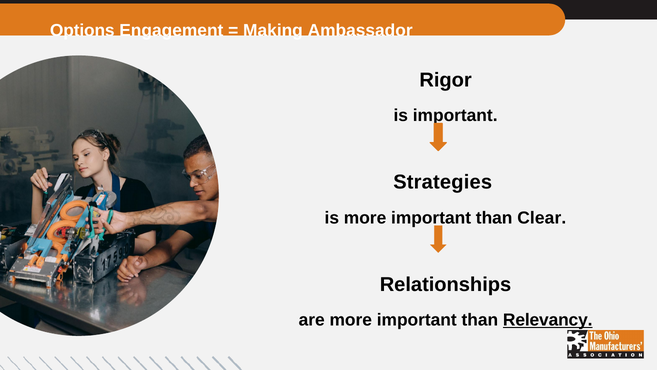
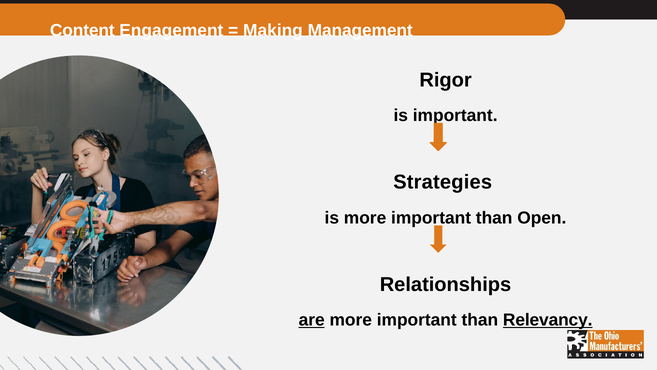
Options: Options -> Content
Ambassador: Ambassador -> Management
Clear: Clear -> Open
are underline: none -> present
